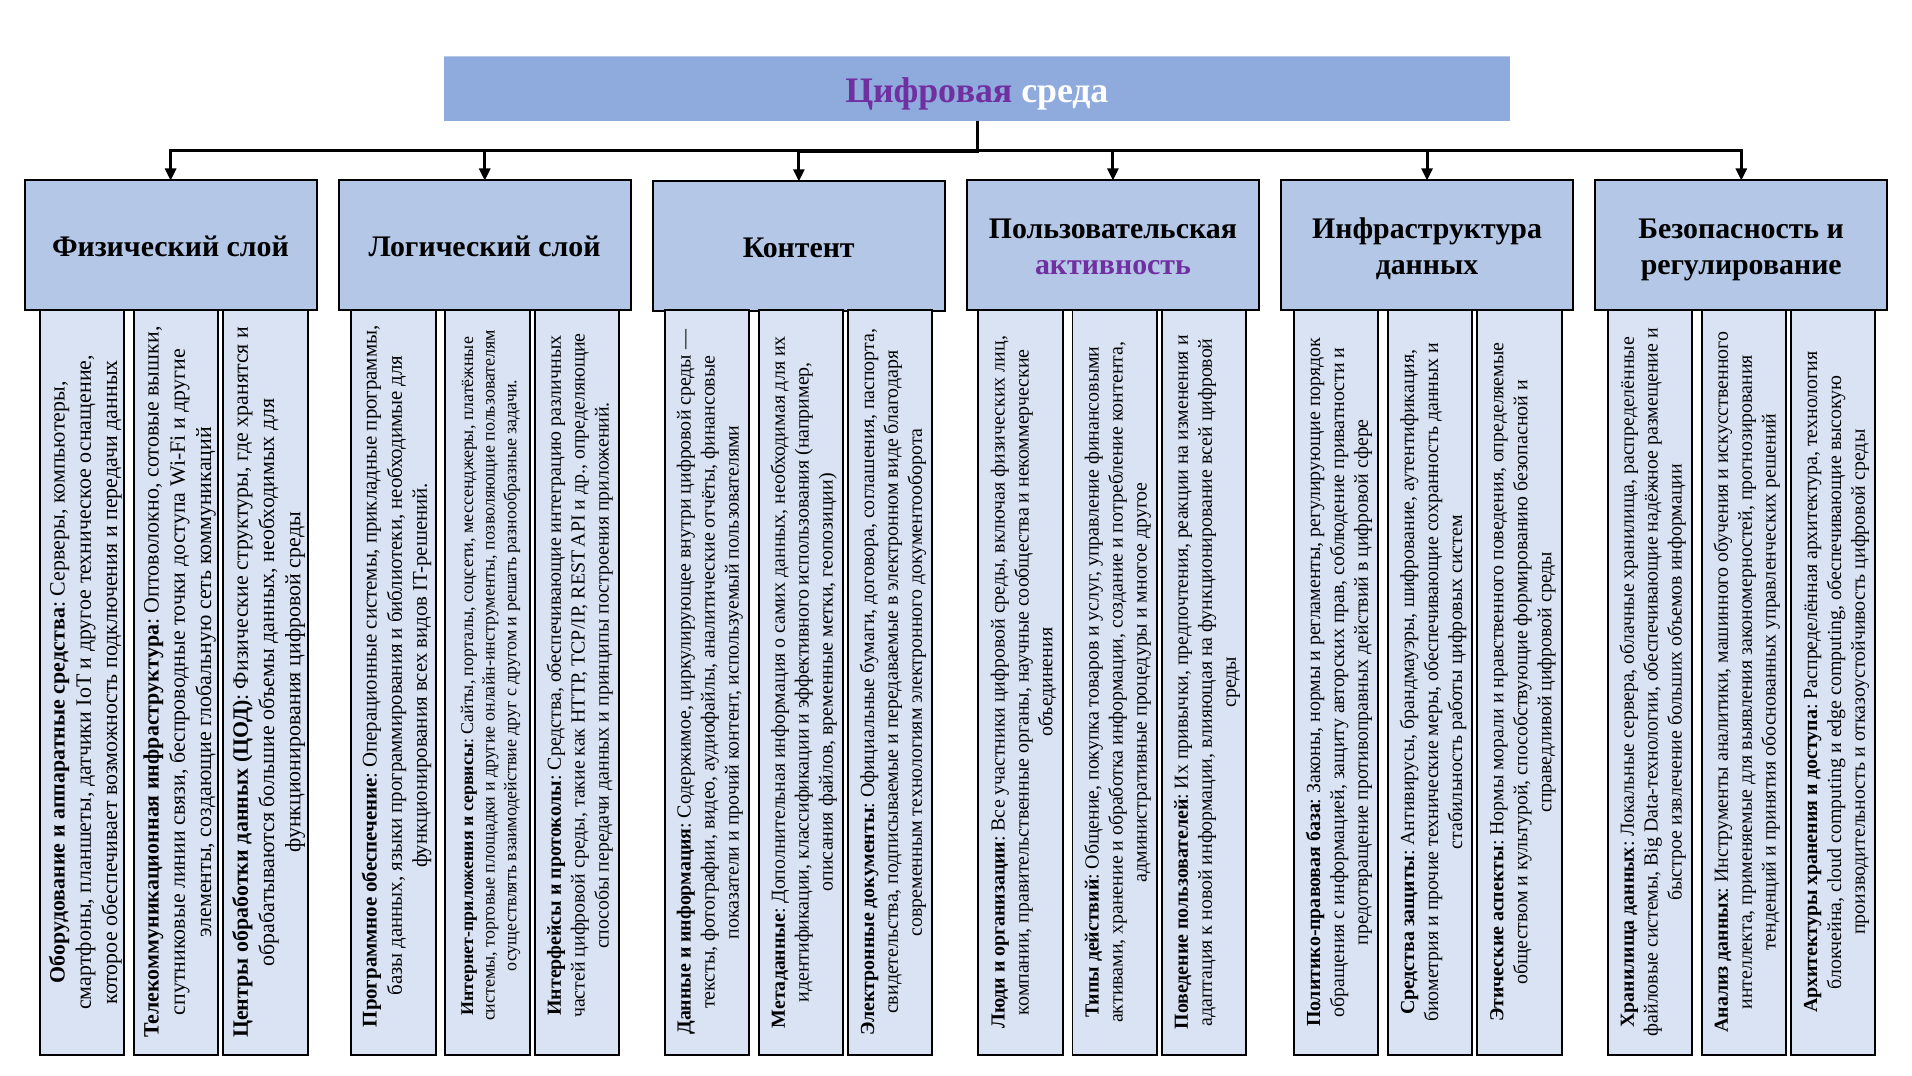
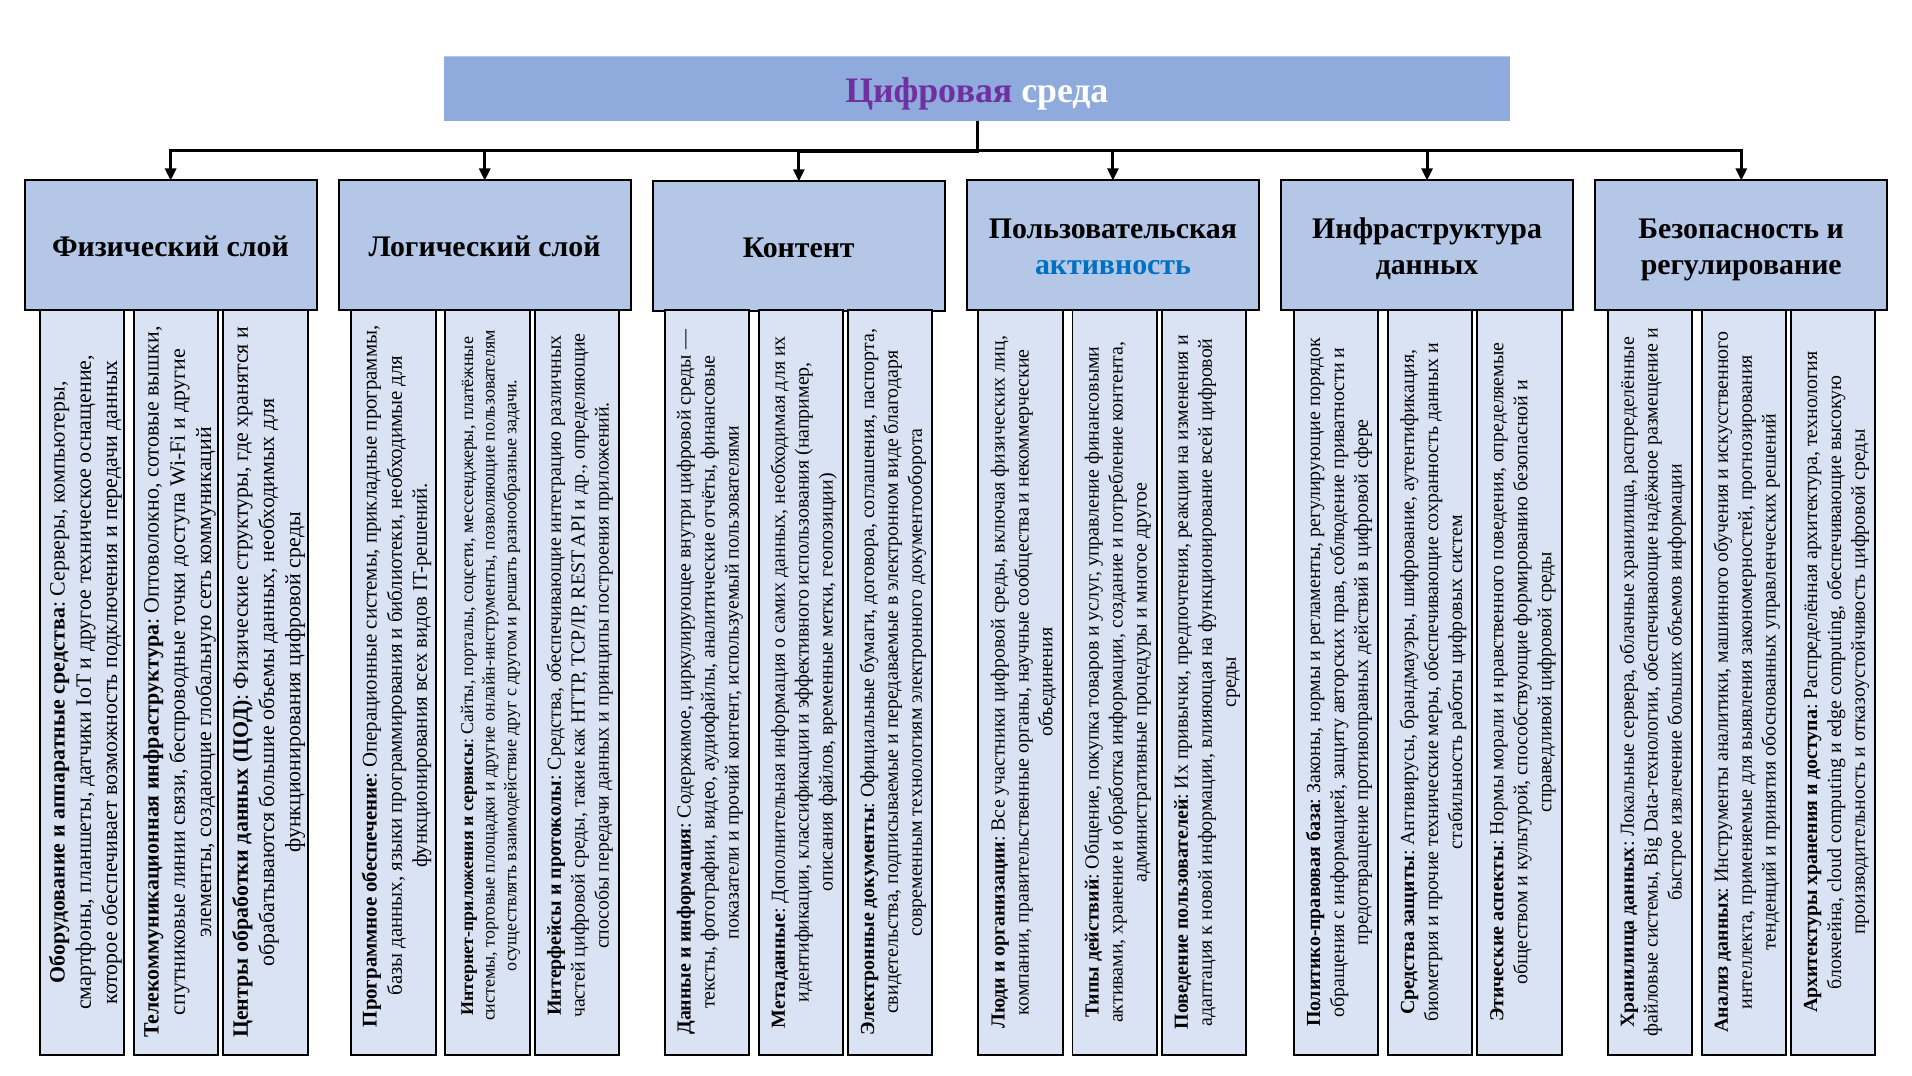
активность colour: purple -> blue
